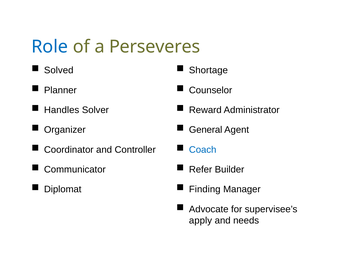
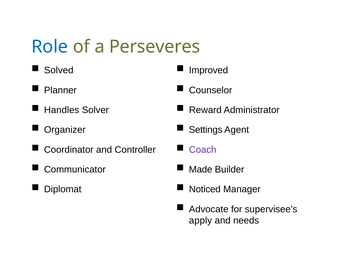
Shortage: Shortage -> Improved
General: General -> Settings
Coach colour: blue -> purple
Refer: Refer -> Made
Finding: Finding -> Noticed
